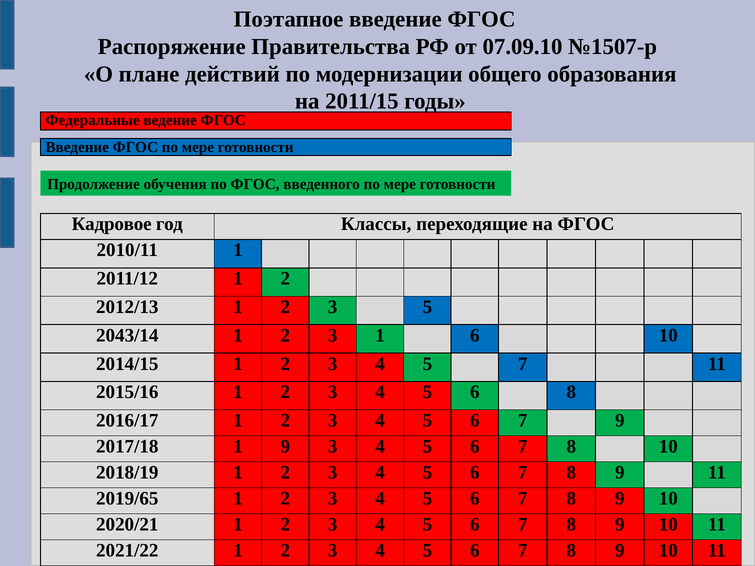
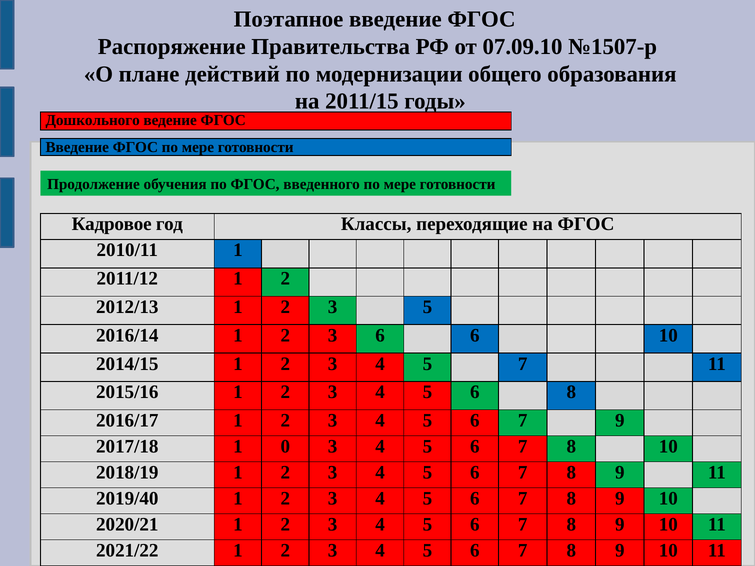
Федеральные: Федеральные -> Дошкольного
2043/14: 2043/14 -> 2016/14
3 1: 1 -> 6
1 9: 9 -> 0
2019/65: 2019/65 -> 2019/40
